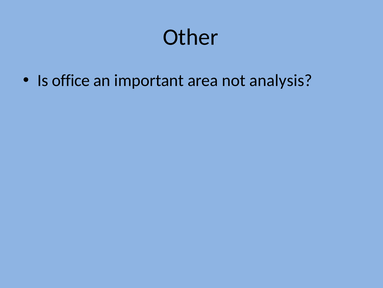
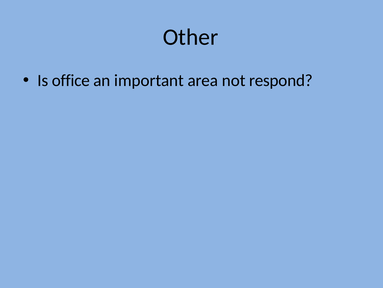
analysis: analysis -> respond
